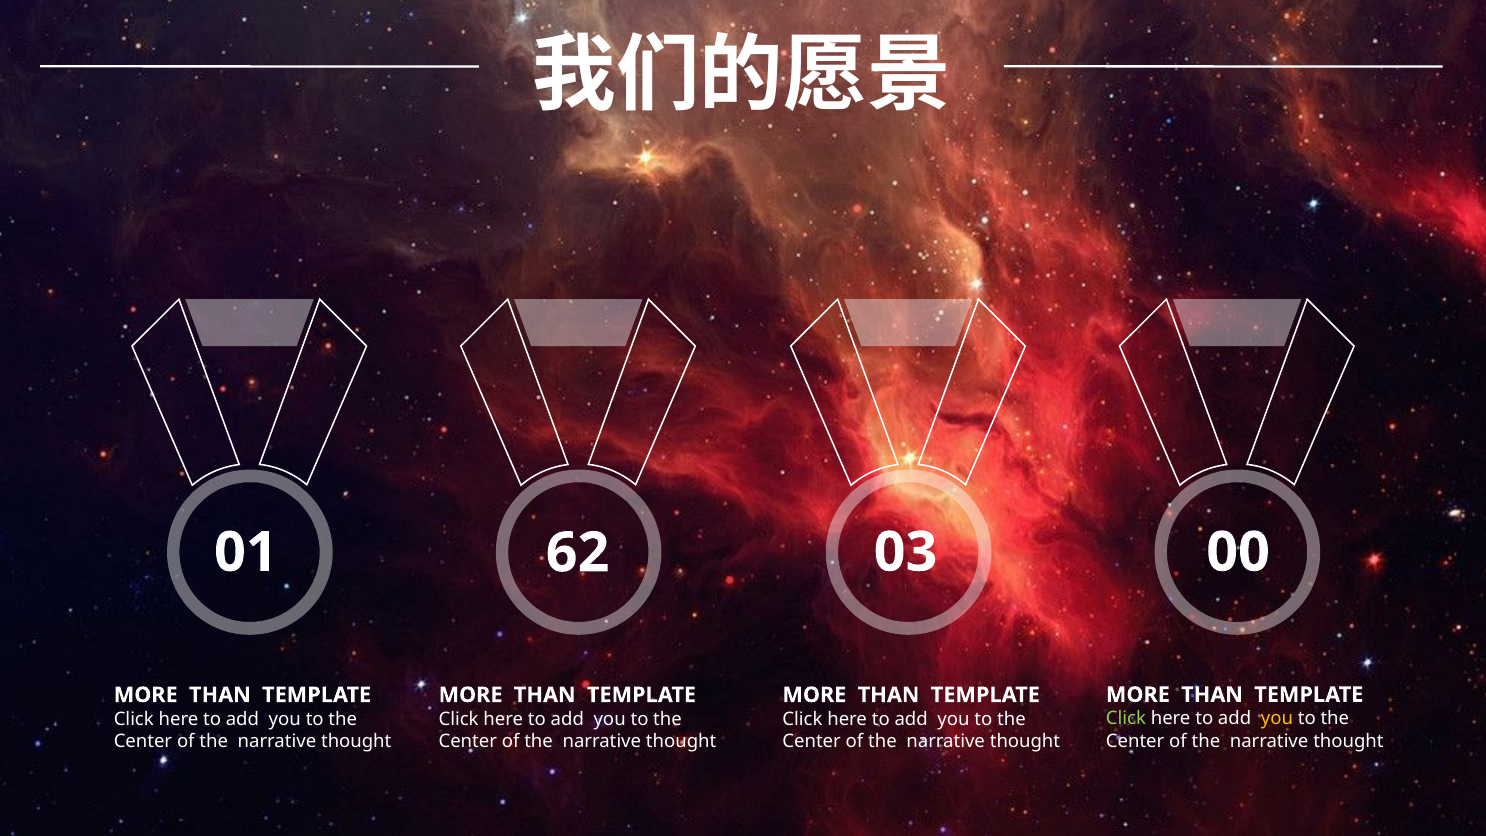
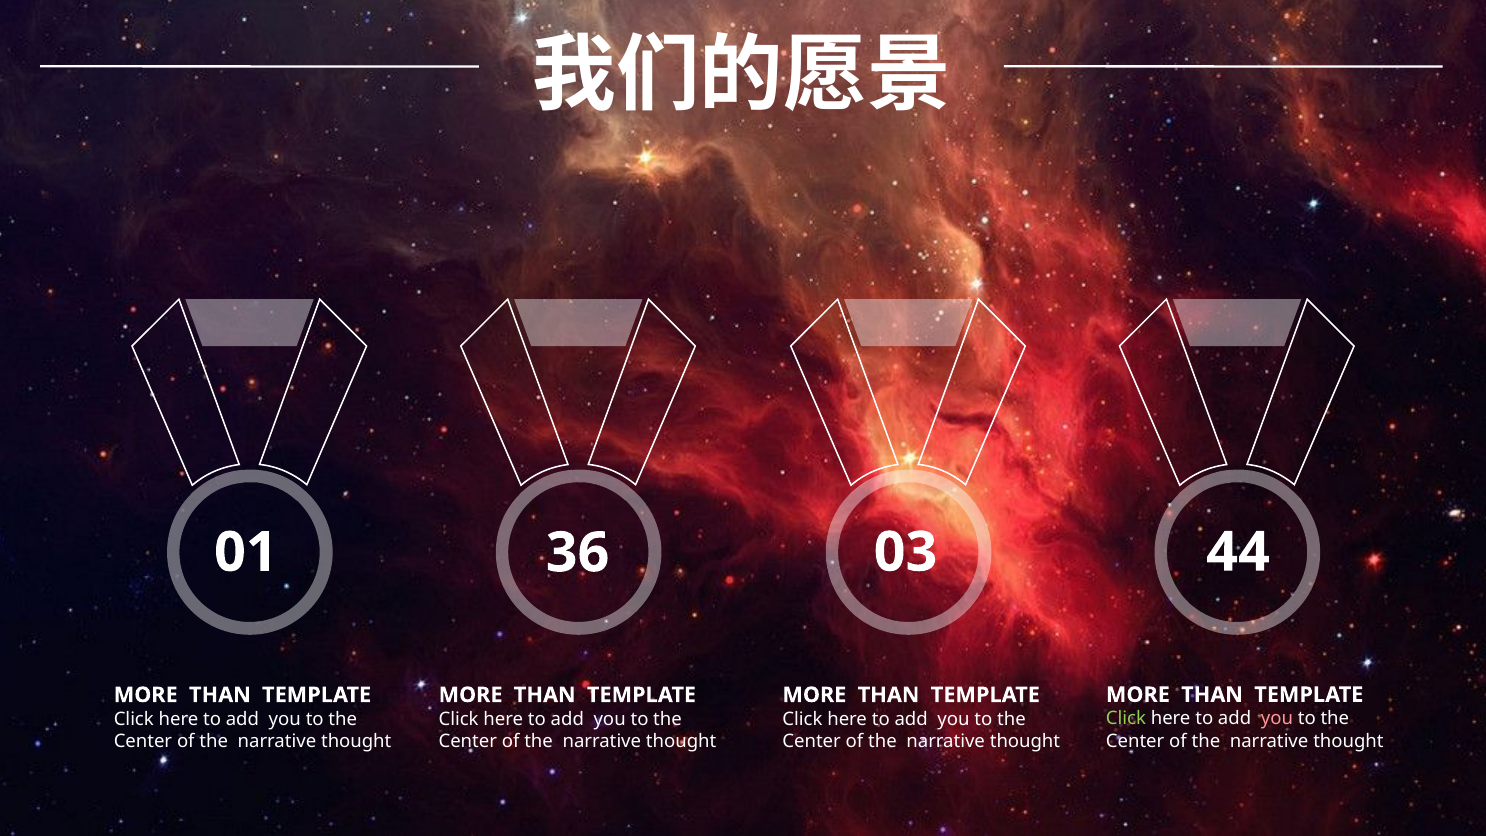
62: 62 -> 36
00: 00 -> 44
you at (1277, 719) colour: yellow -> pink
